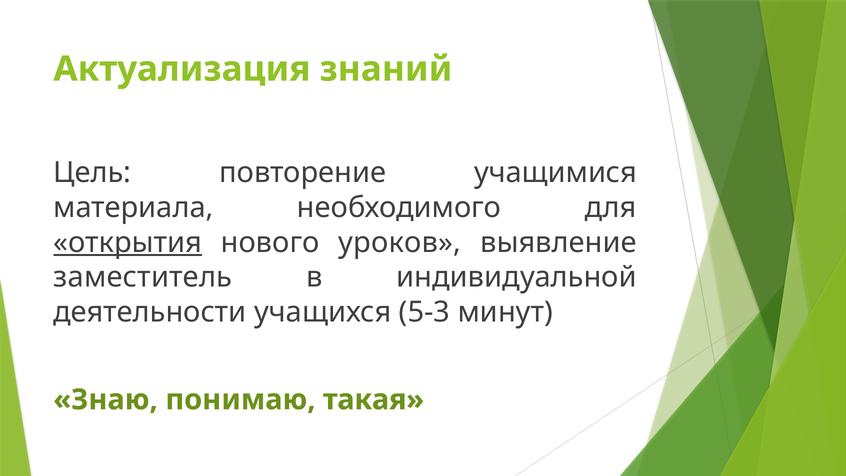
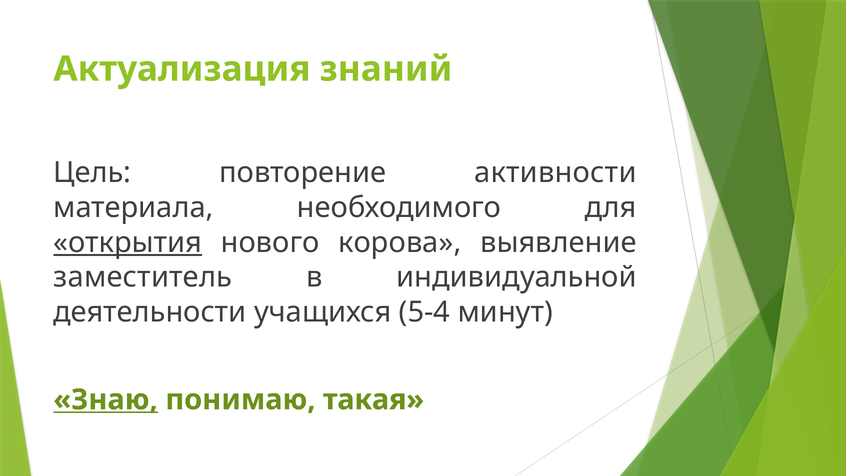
учащимися: учащимися -> активности
уроков: уроков -> корова
5-3: 5-3 -> 5-4
Знаю underline: none -> present
